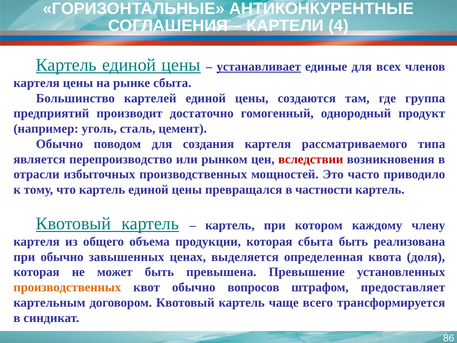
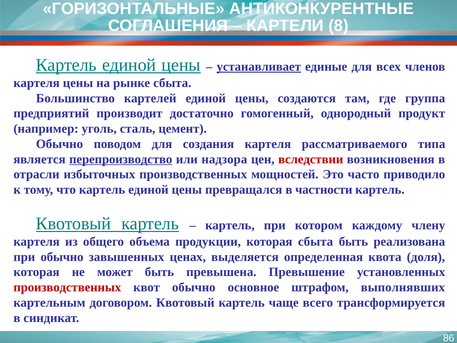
4: 4 -> 8
перепроизводство underline: none -> present
рынком: рынком -> надзора
производственных at (67, 287) colour: orange -> red
вопросов: вопросов -> основное
предоставляет: предоставляет -> выполнявших
